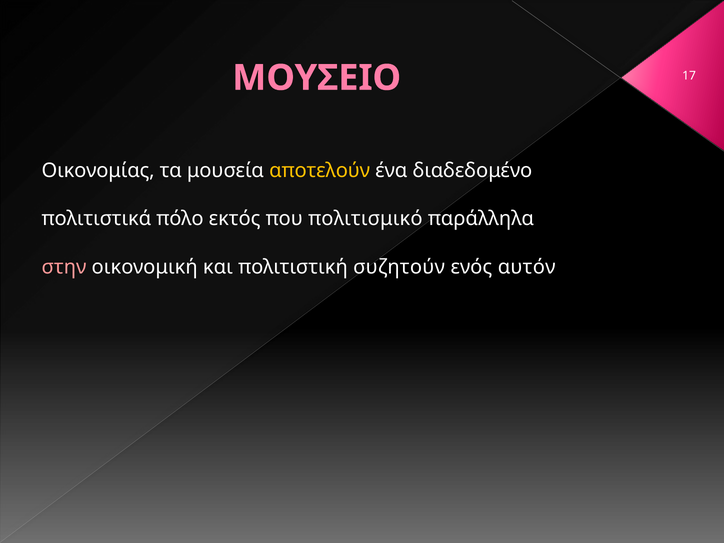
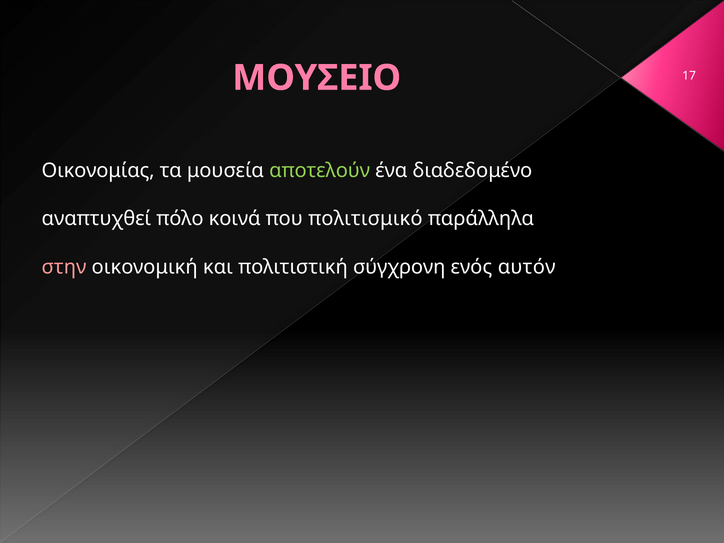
αποτελούν colour: yellow -> light green
πολιτιστικά: πολιτιστικά -> αναπτυχθεί
εκτός: εκτός -> κοινά
συζητούν: συζητούν -> σύγχρονη
